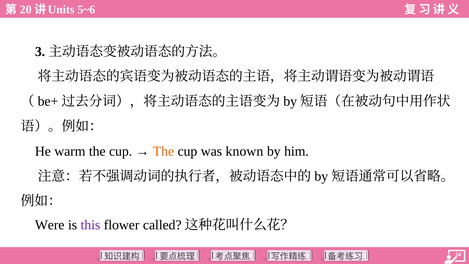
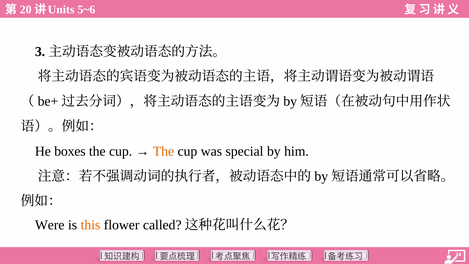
warm: warm -> boxes
known: known -> special
this colour: purple -> orange
